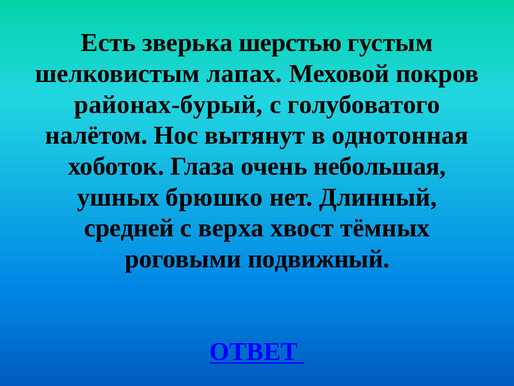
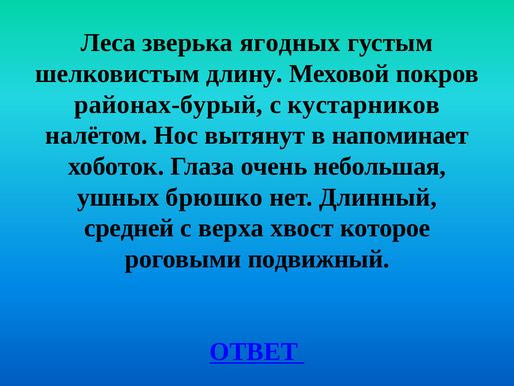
Есть: Есть -> Леса
шерстью: шерстью -> ягодных
лапах: лапах -> длину
голубоватого: голубоватого -> кустарников
однотонная: однотонная -> напоминает
тёмных: тёмных -> которое
